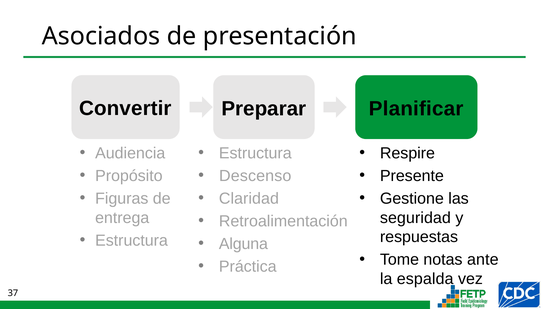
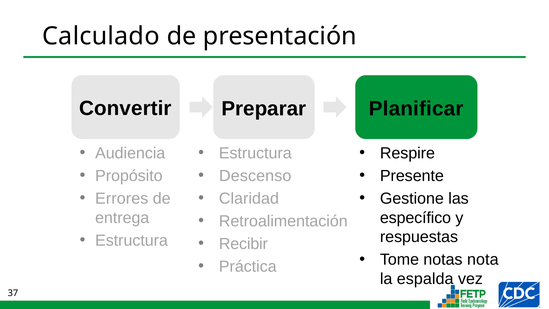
Asociados: Asociados -> Calculado
Figuras: Figuras -> Errores
seguridad: seguridad -> específico
Alguna: Alguna -> Recibir
ante: ante -> nota
